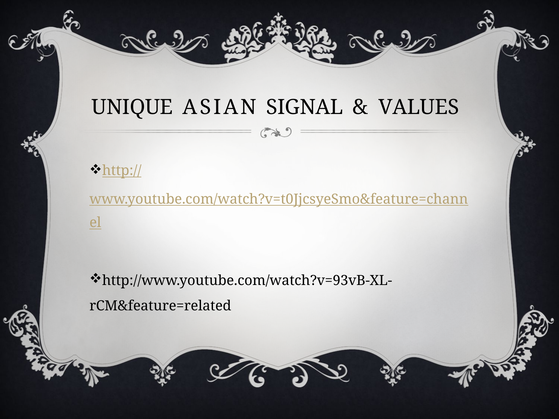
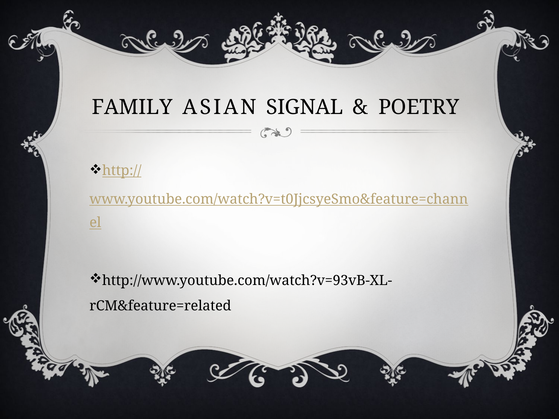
UNIQUE: UNIQUE -> FAMILY
VALUES: VALUES -> POETRY
